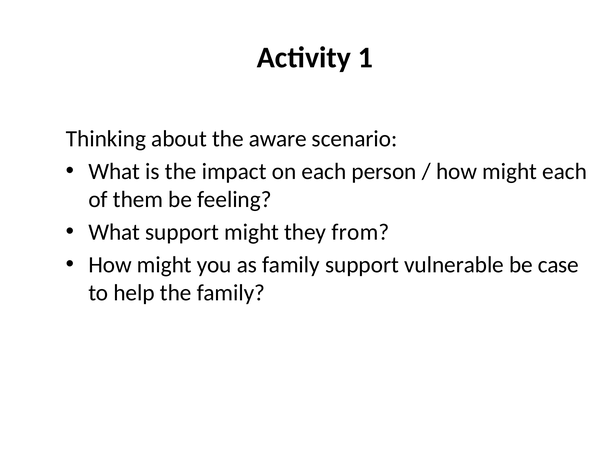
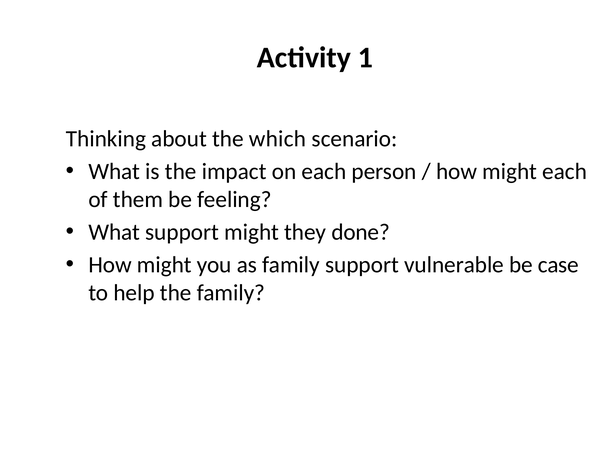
aware: aware -> which
from: from -> done
